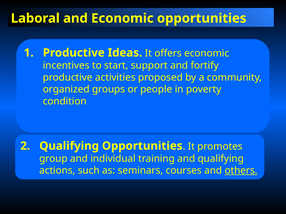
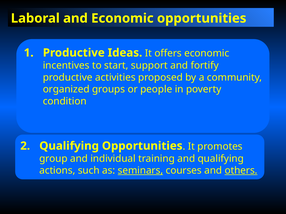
seminars underline: none -> present
